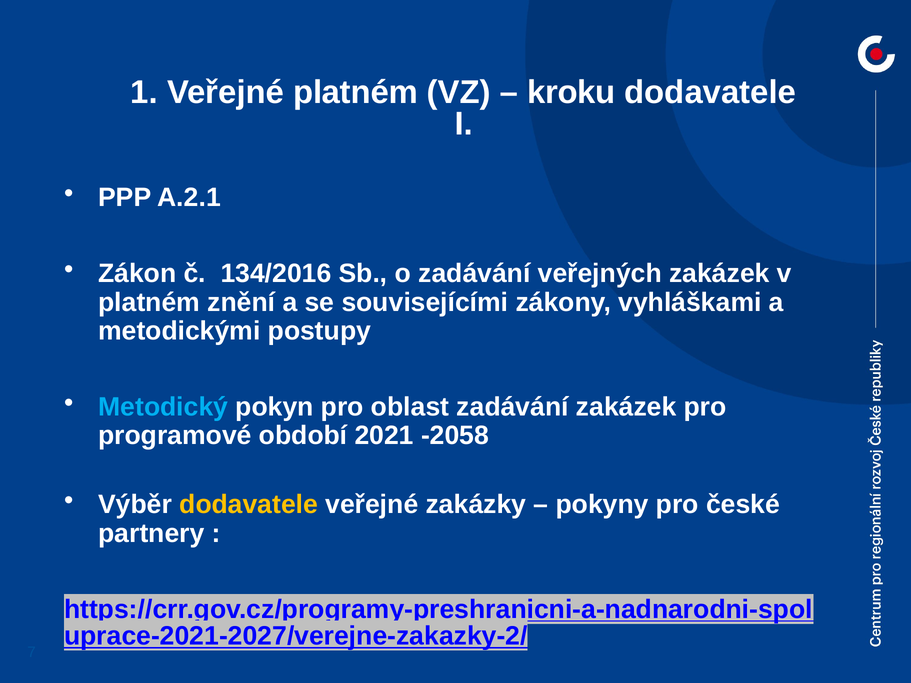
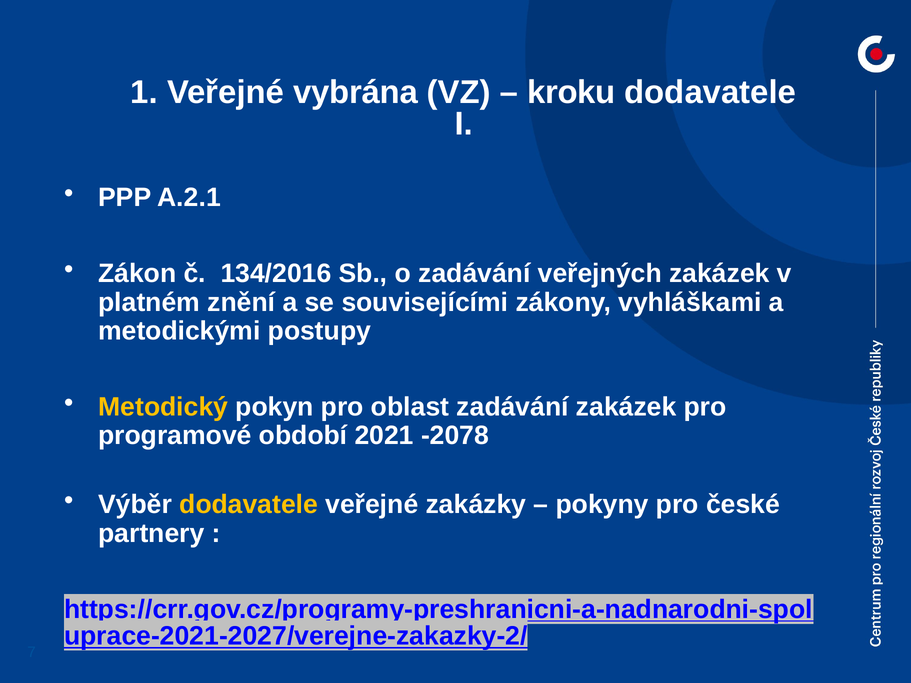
Veřejné platném: platném -> vybrána
Metodický colour: light blue -> yellow
-2058: -2058 -> -2078
